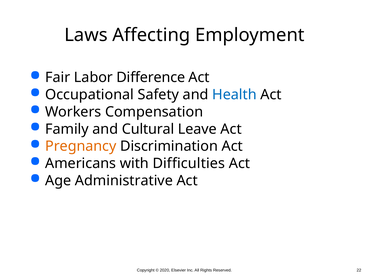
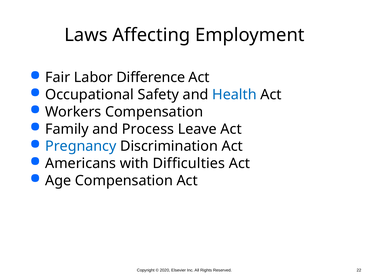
Cultural: Cultural -> Process
Pregnancy colour: orange -> blue
Age Administrative: Administrative -> Compensation
